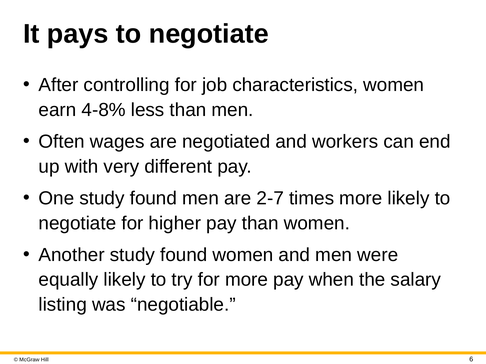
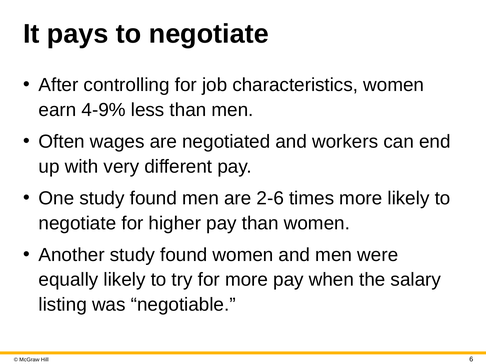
4-8%: 4-8% -> 4-9%
2-7: 2-7 -> 2-6
